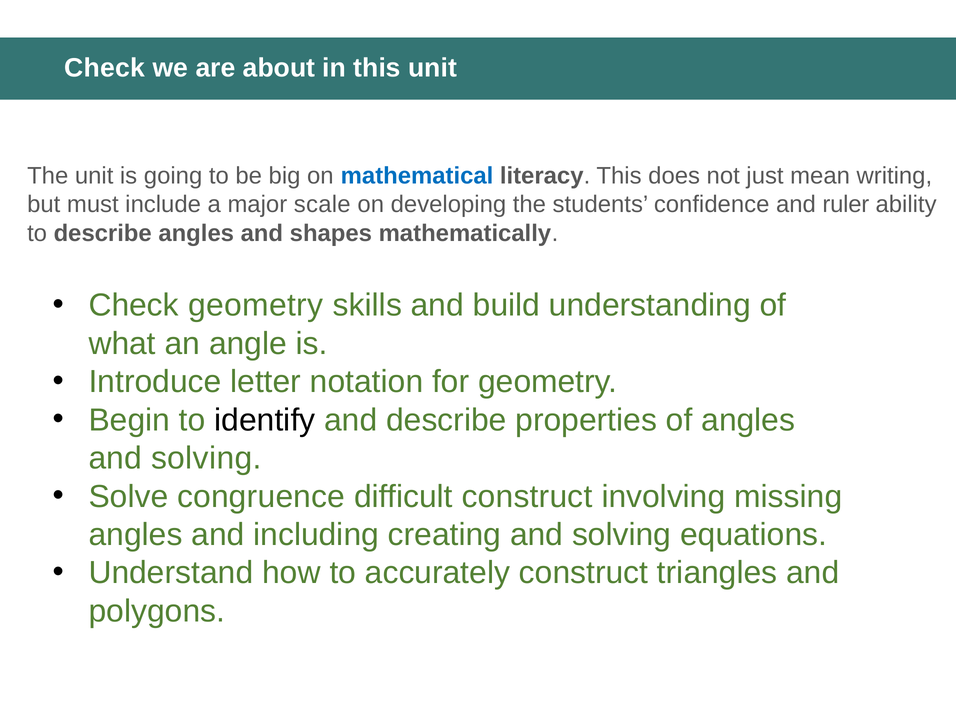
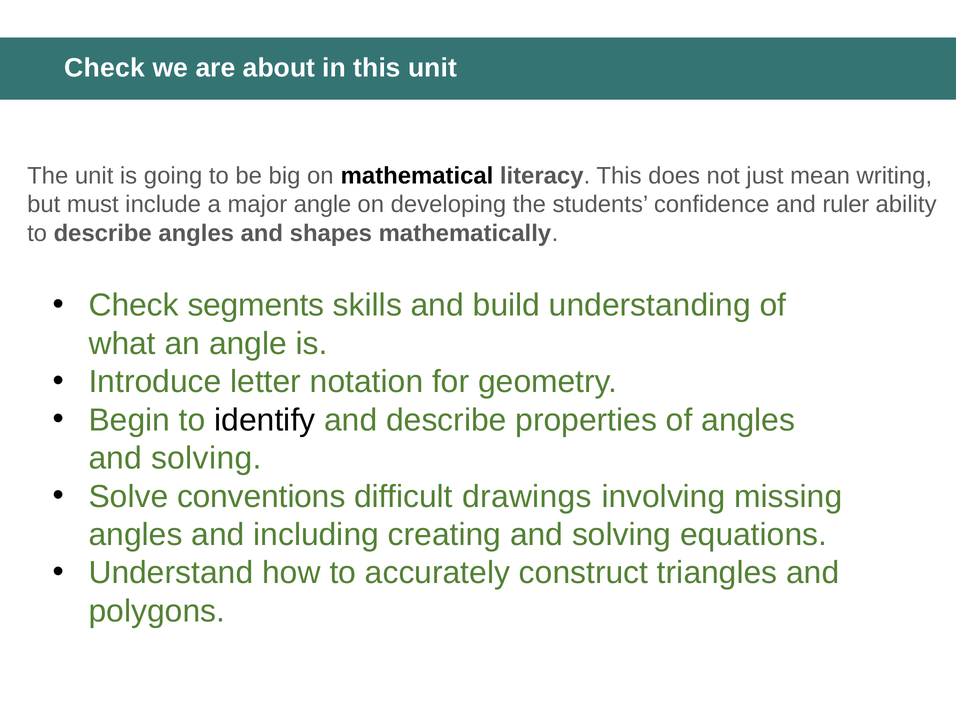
mathematical colour: blue -> black
major scale: scale -> angle
Check geometry: geometry -> segments
congruence: congruence -> conventions
difficult construct: construct -> drawings
